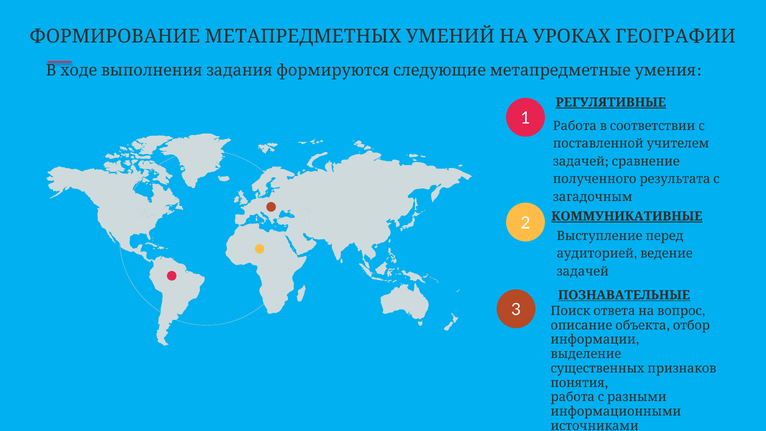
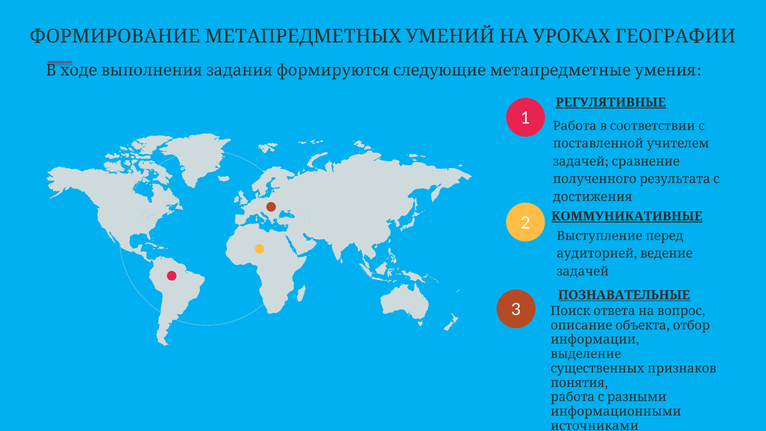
загадочным: загадочным -> достижения
